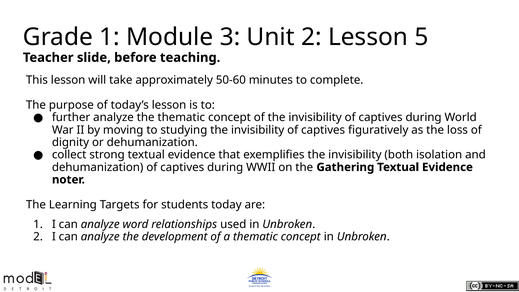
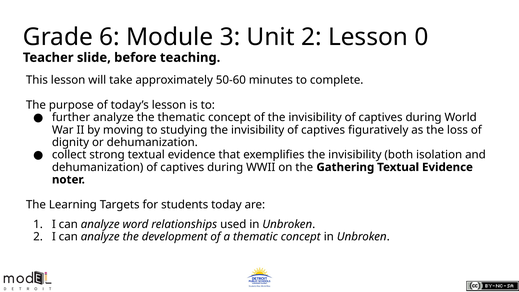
Grade 1: 1 -> 6
5: 5 -> 0
